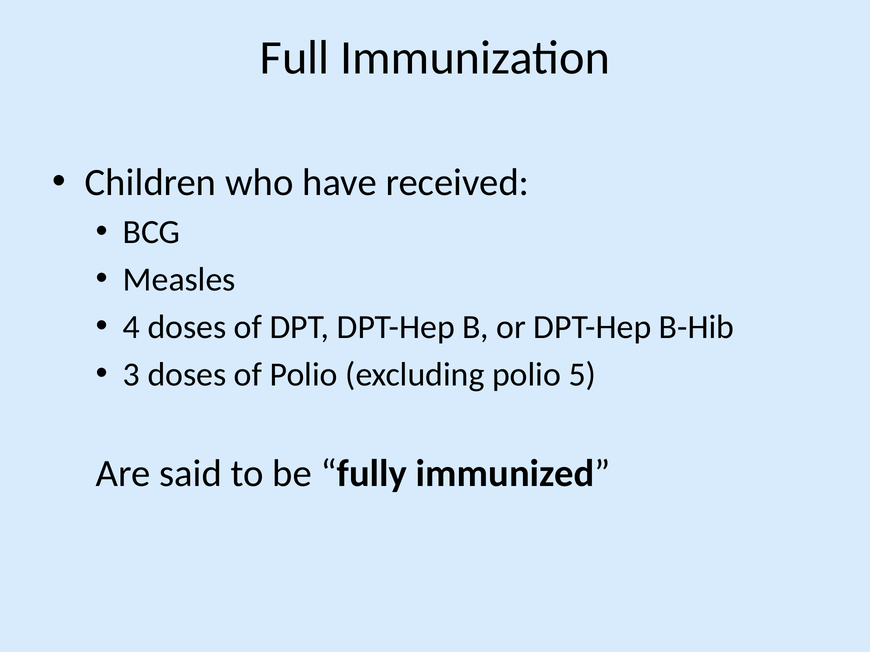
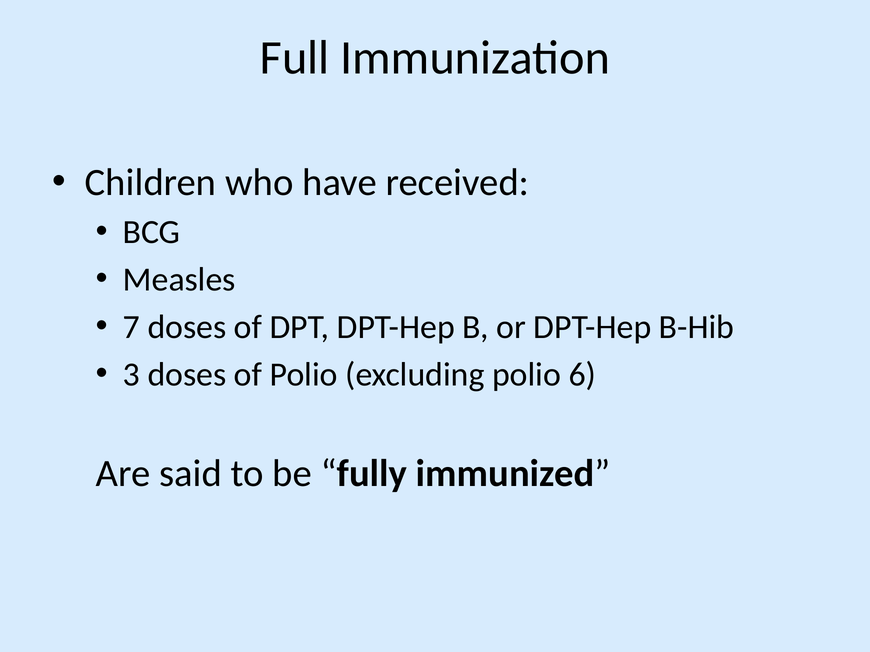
4: 4 -> 7
5: 5 -> 6
